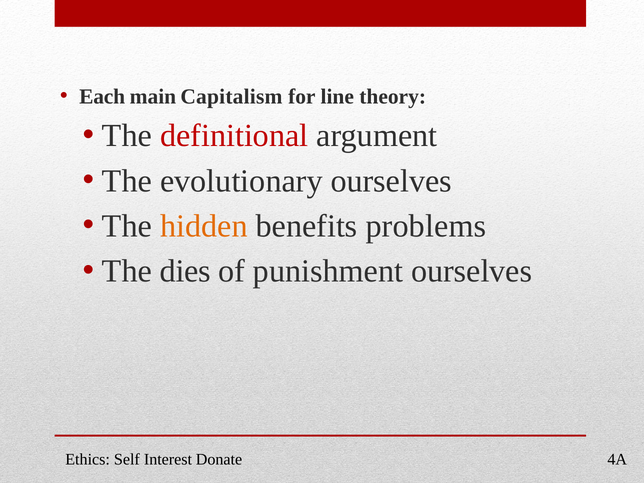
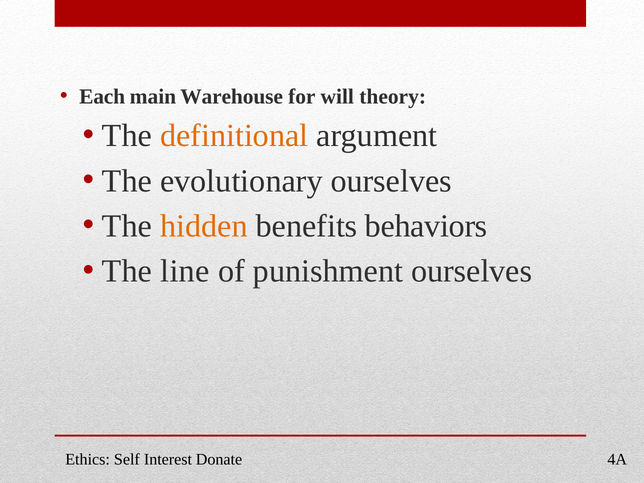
Capitalism: Capitalism -> Warehouse
line: line -> will
definitional colour: red -> orange
problems: problems -> behaviors
dies: dies -> line
